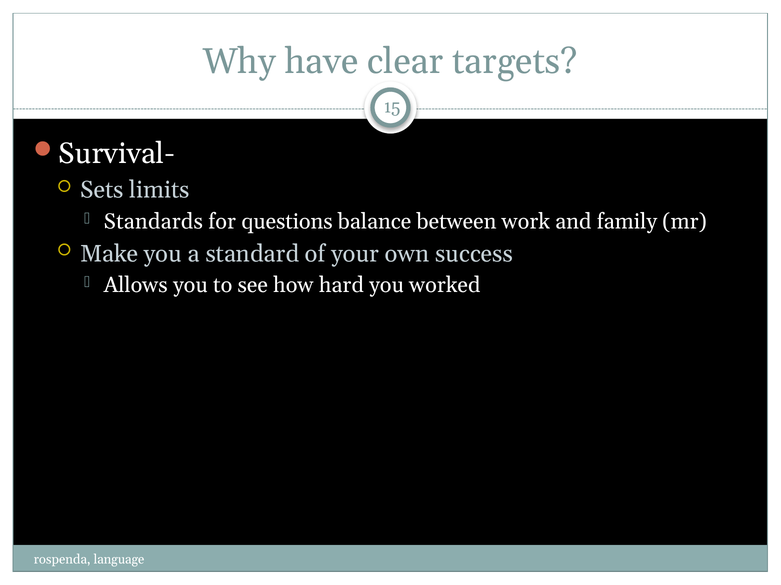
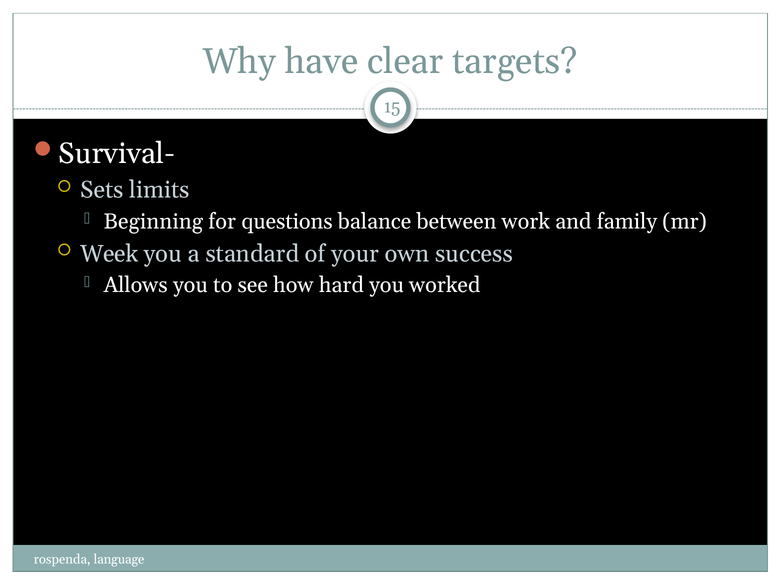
Standards: Standards -> Beginning
Make: Make -> Week
